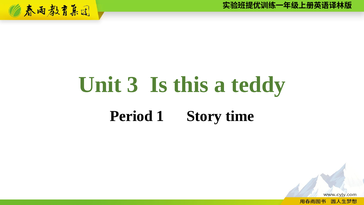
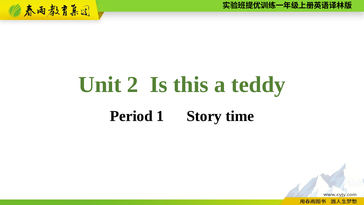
3: 3 -> 2
